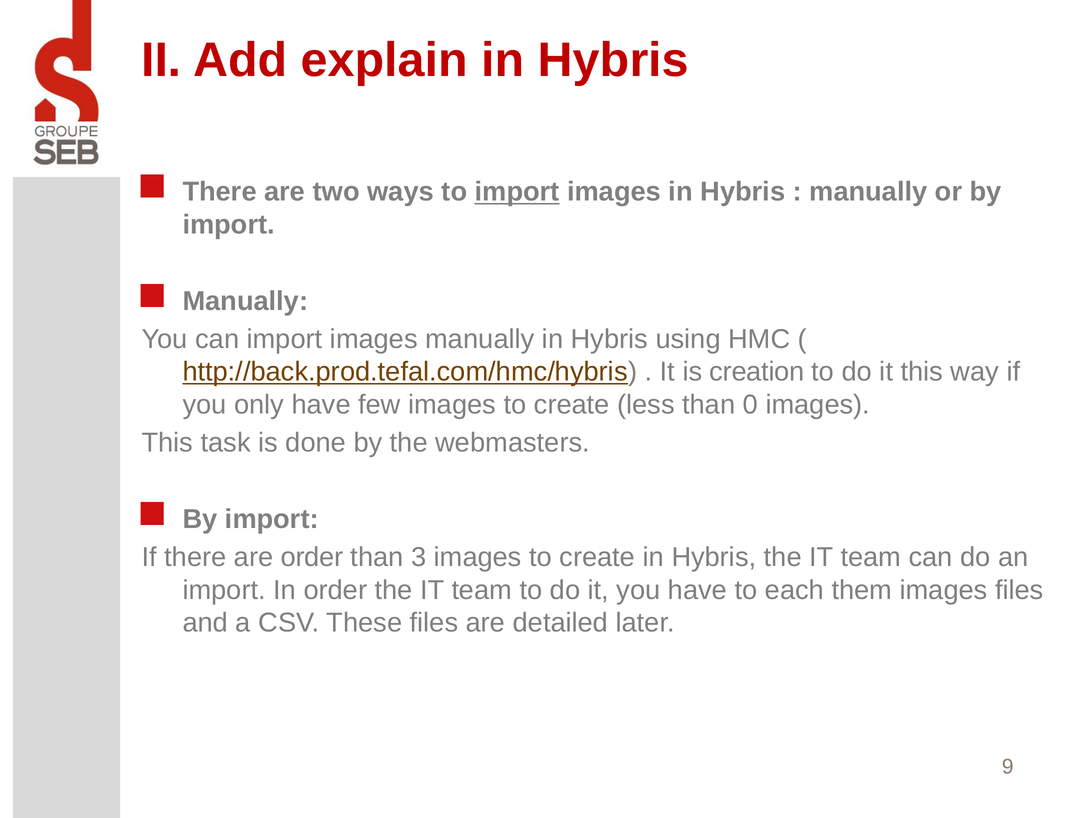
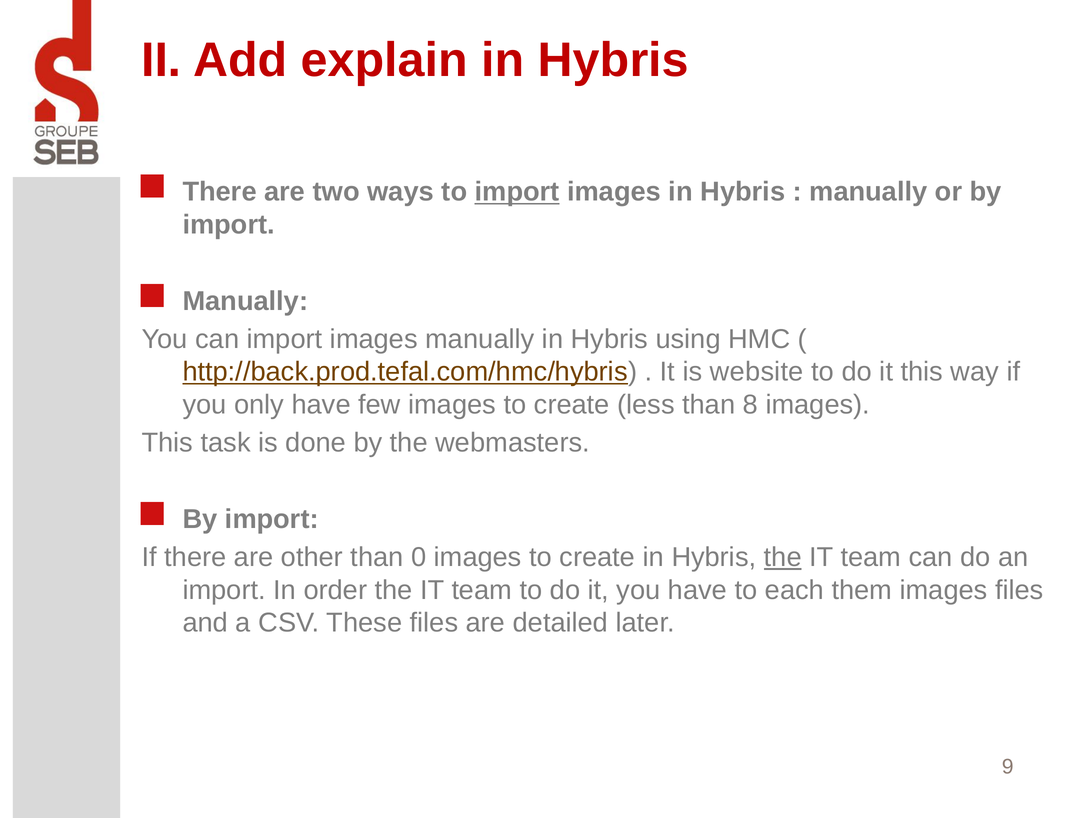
creation: creation -> website
0: 0 -> 8
are order: order -> other
3: 3 -> 0
the at (783, 558) underline: none -> present
